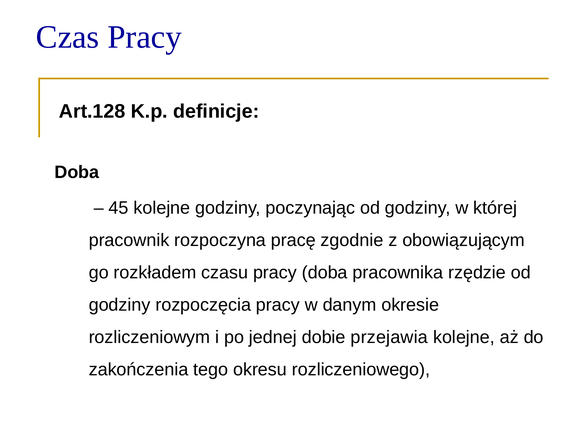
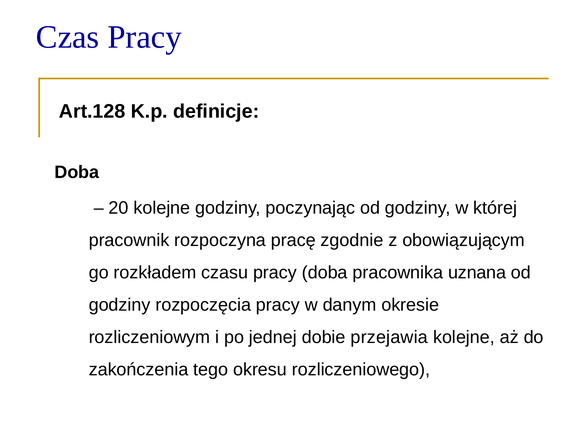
45: 45 -> 20
rzędzie: rzędzie -> uznana
